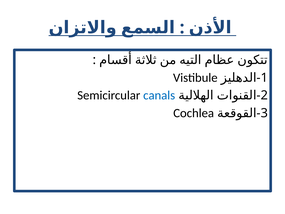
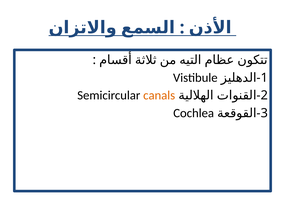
canals colour: blue -> orange
